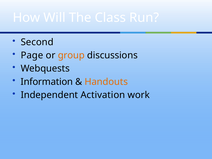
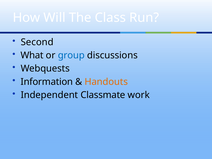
Page: Page -> What
group colour: orange -> blue
Activation: Activation -> Classmate
